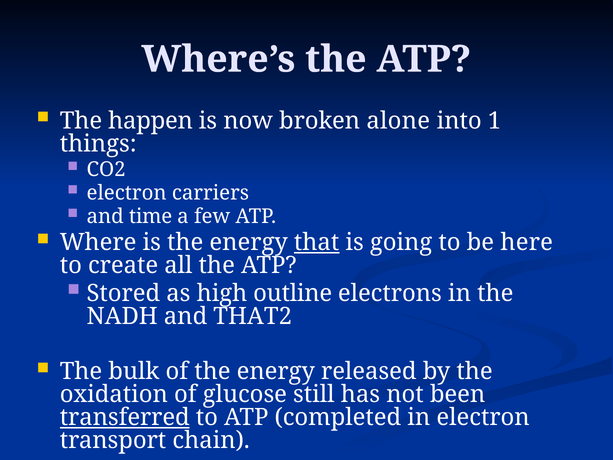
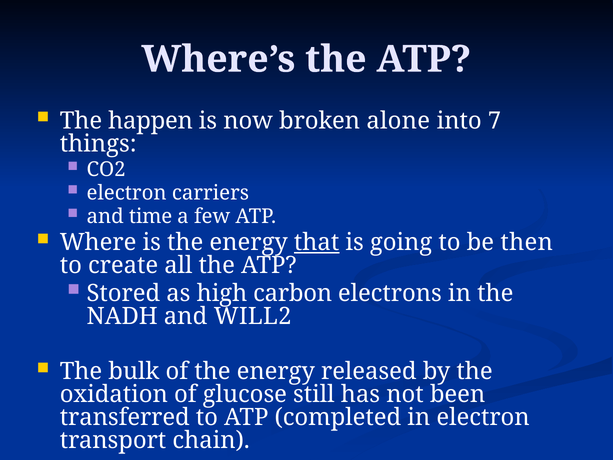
1: 1 -> 7
here: here -> then
outline: outline -> carbon
THAT2: THAT2 -> WILL2
transferred underline: present -> none
